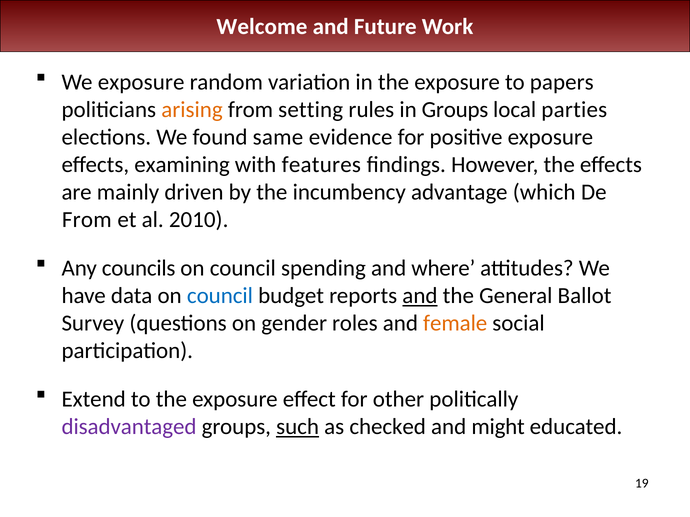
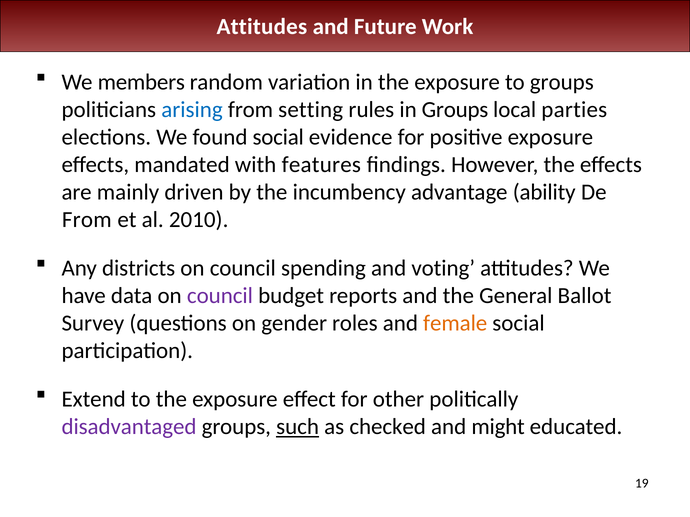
Welcome at (262, 27): Welcome -> Attitudes
We exposure: exposure -> members
to papers: papers -> groups
arising colour: orange -> blue
found same: same -> social
examining: examining -> mandated
which: which -> ability
councils: councils -> districts
where: where -> voting
council at (220, 296) colour: blue -> purple
and at (420, 296) underline: present -> none
